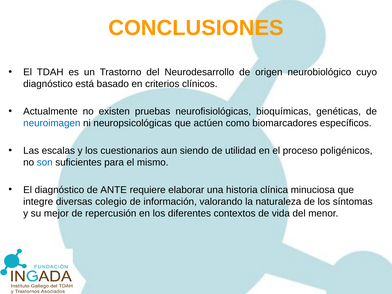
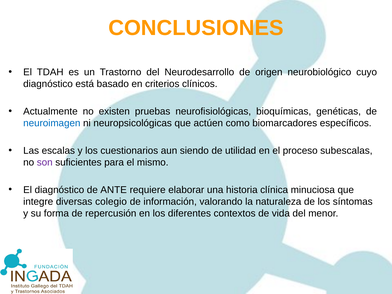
poligénicos: poligénicos -> subescalas
son colour: blue -> purple
mejor: mejor -> forma
